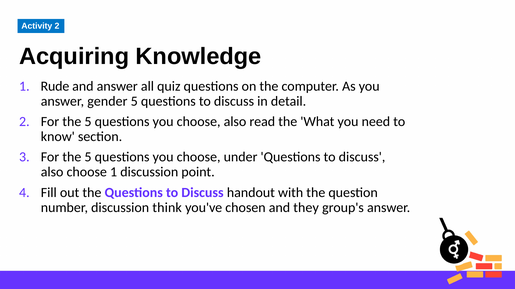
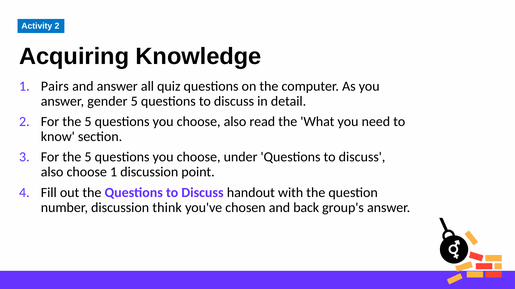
Rude: Rude -> Pairs
they: they -> back
